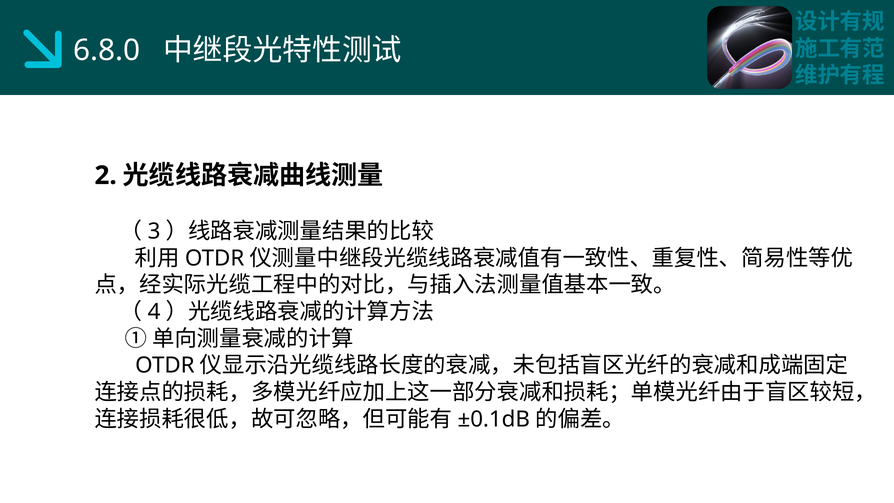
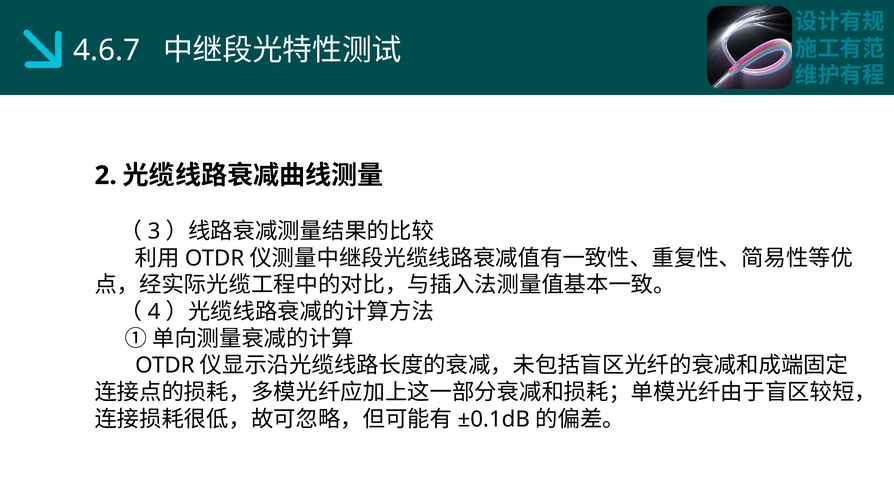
6.8.0: 6.8.0 -> 4.6.7
